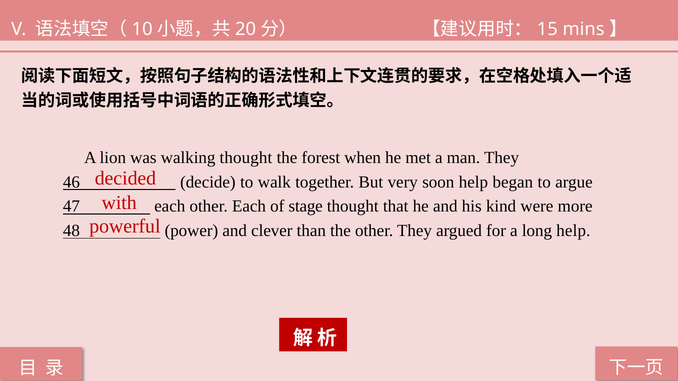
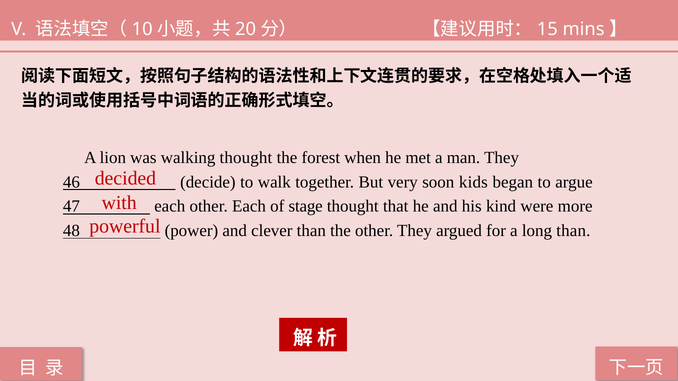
soon help: help -> kids
long help: help -> than
